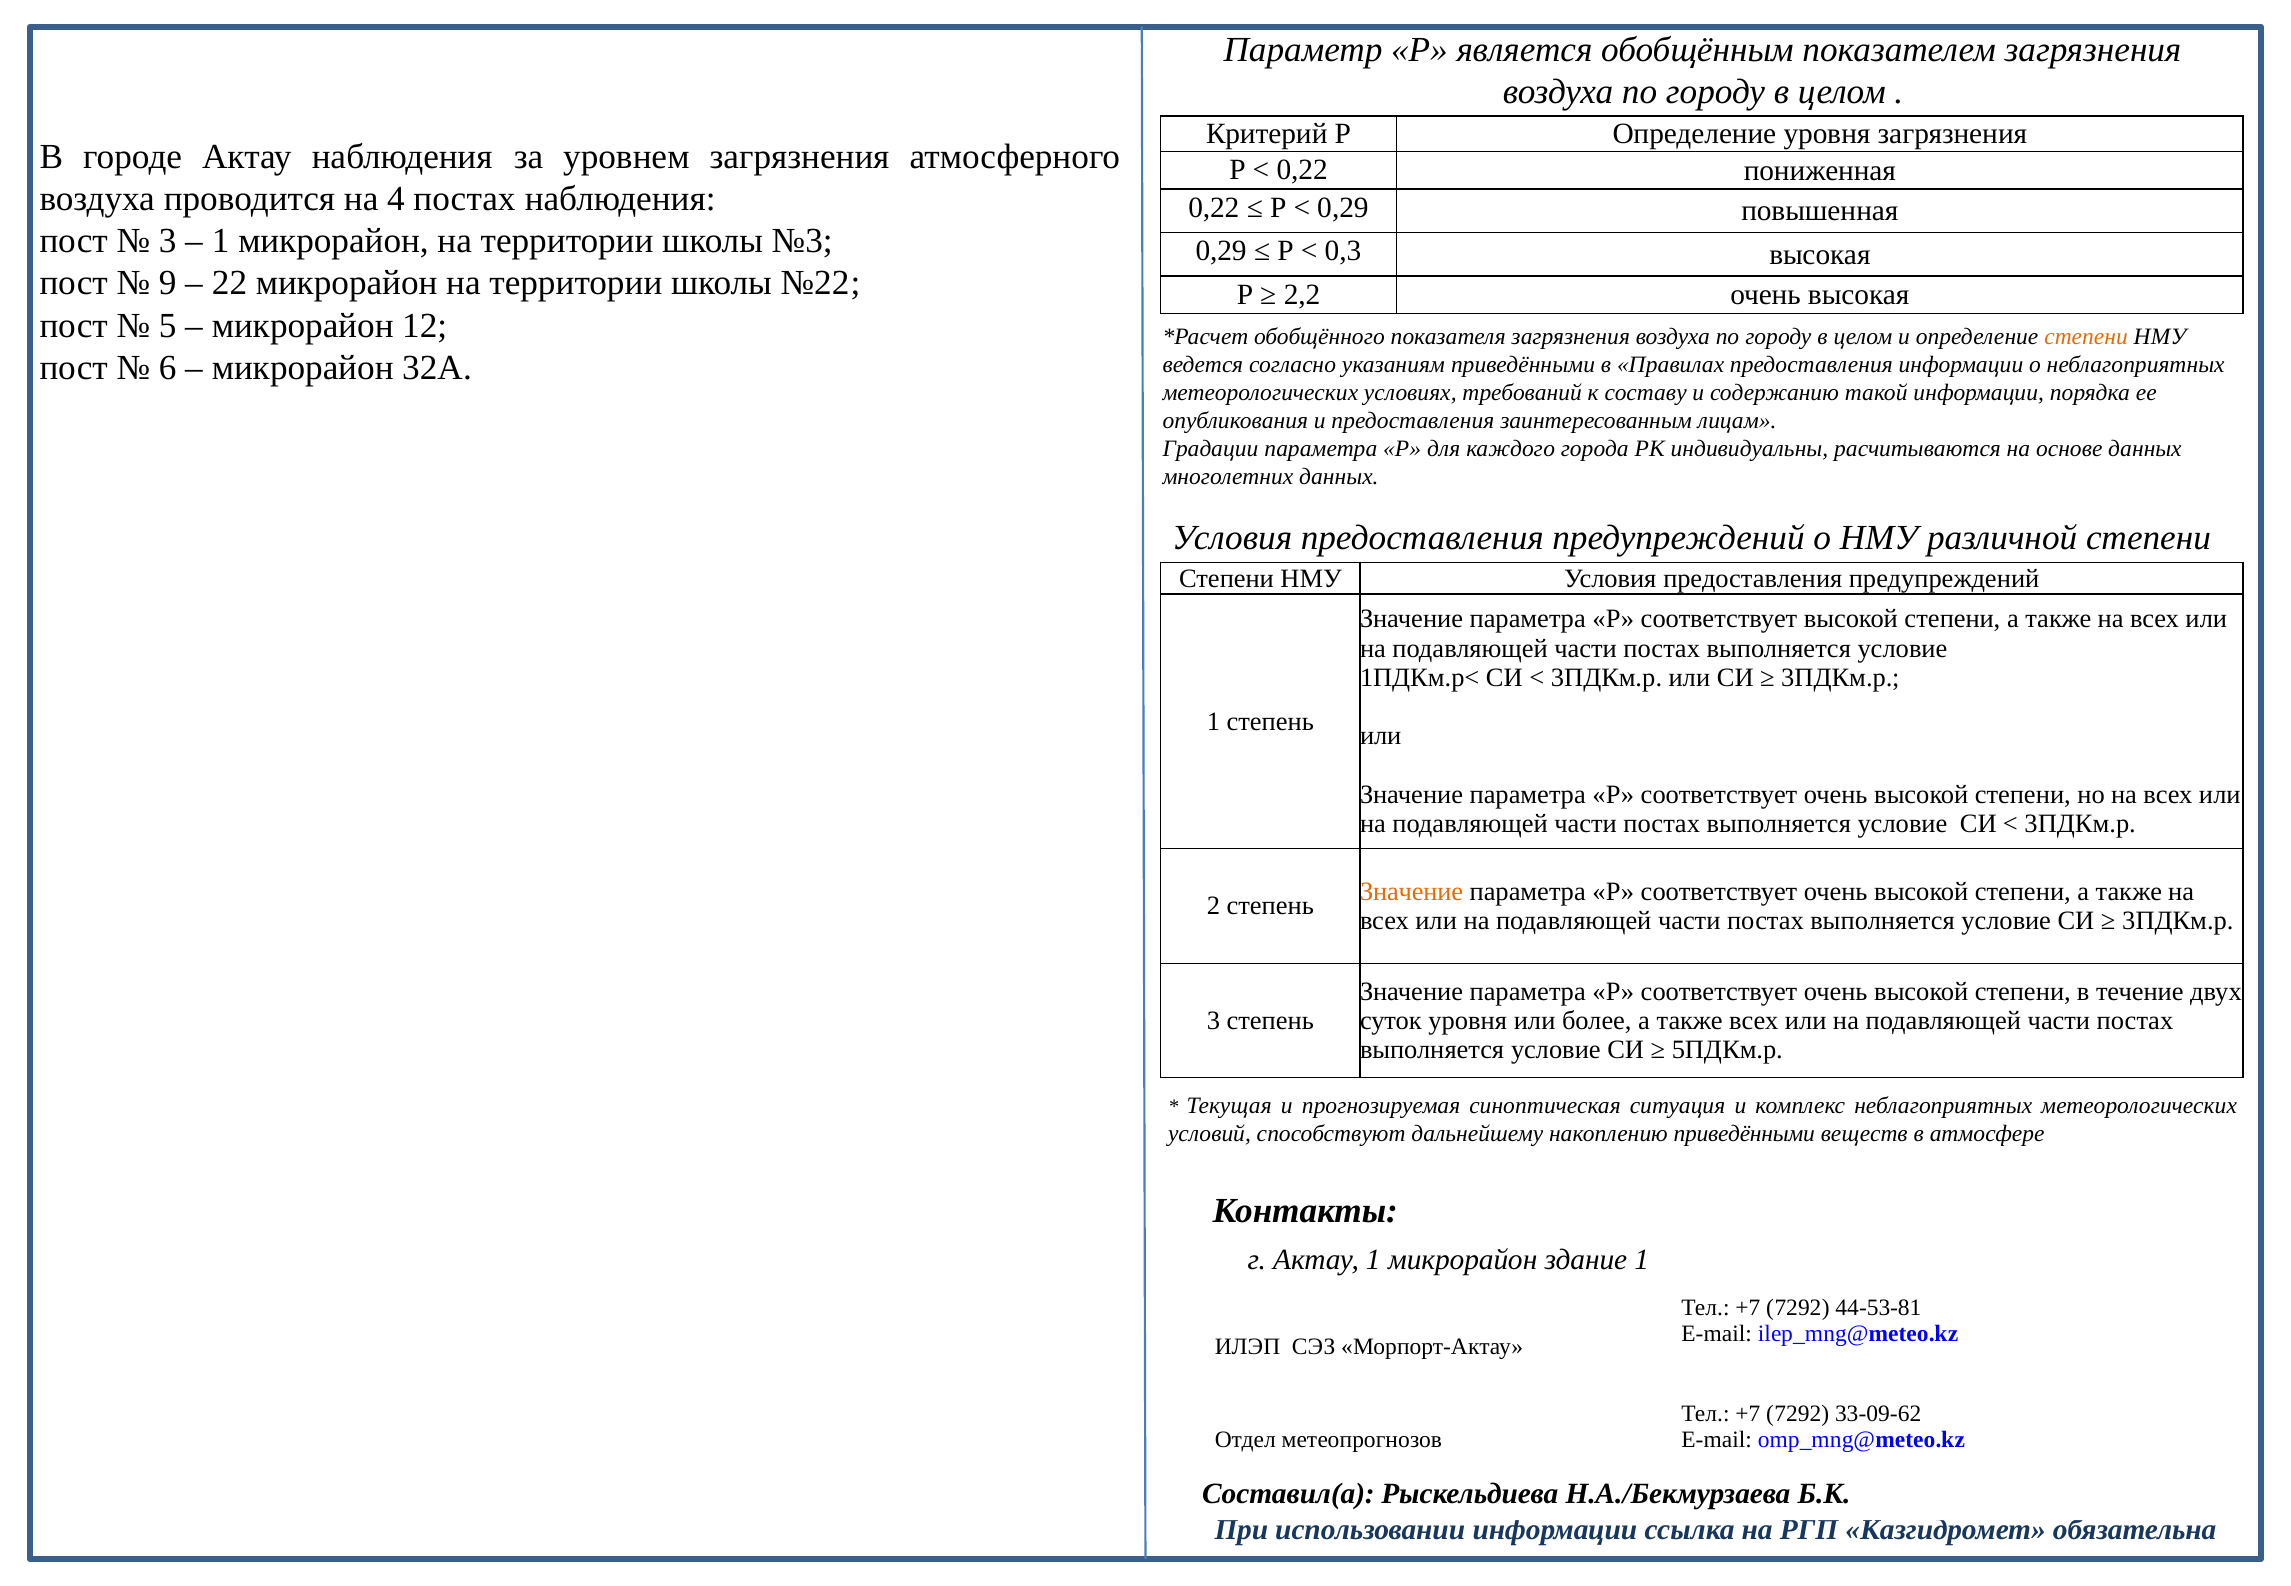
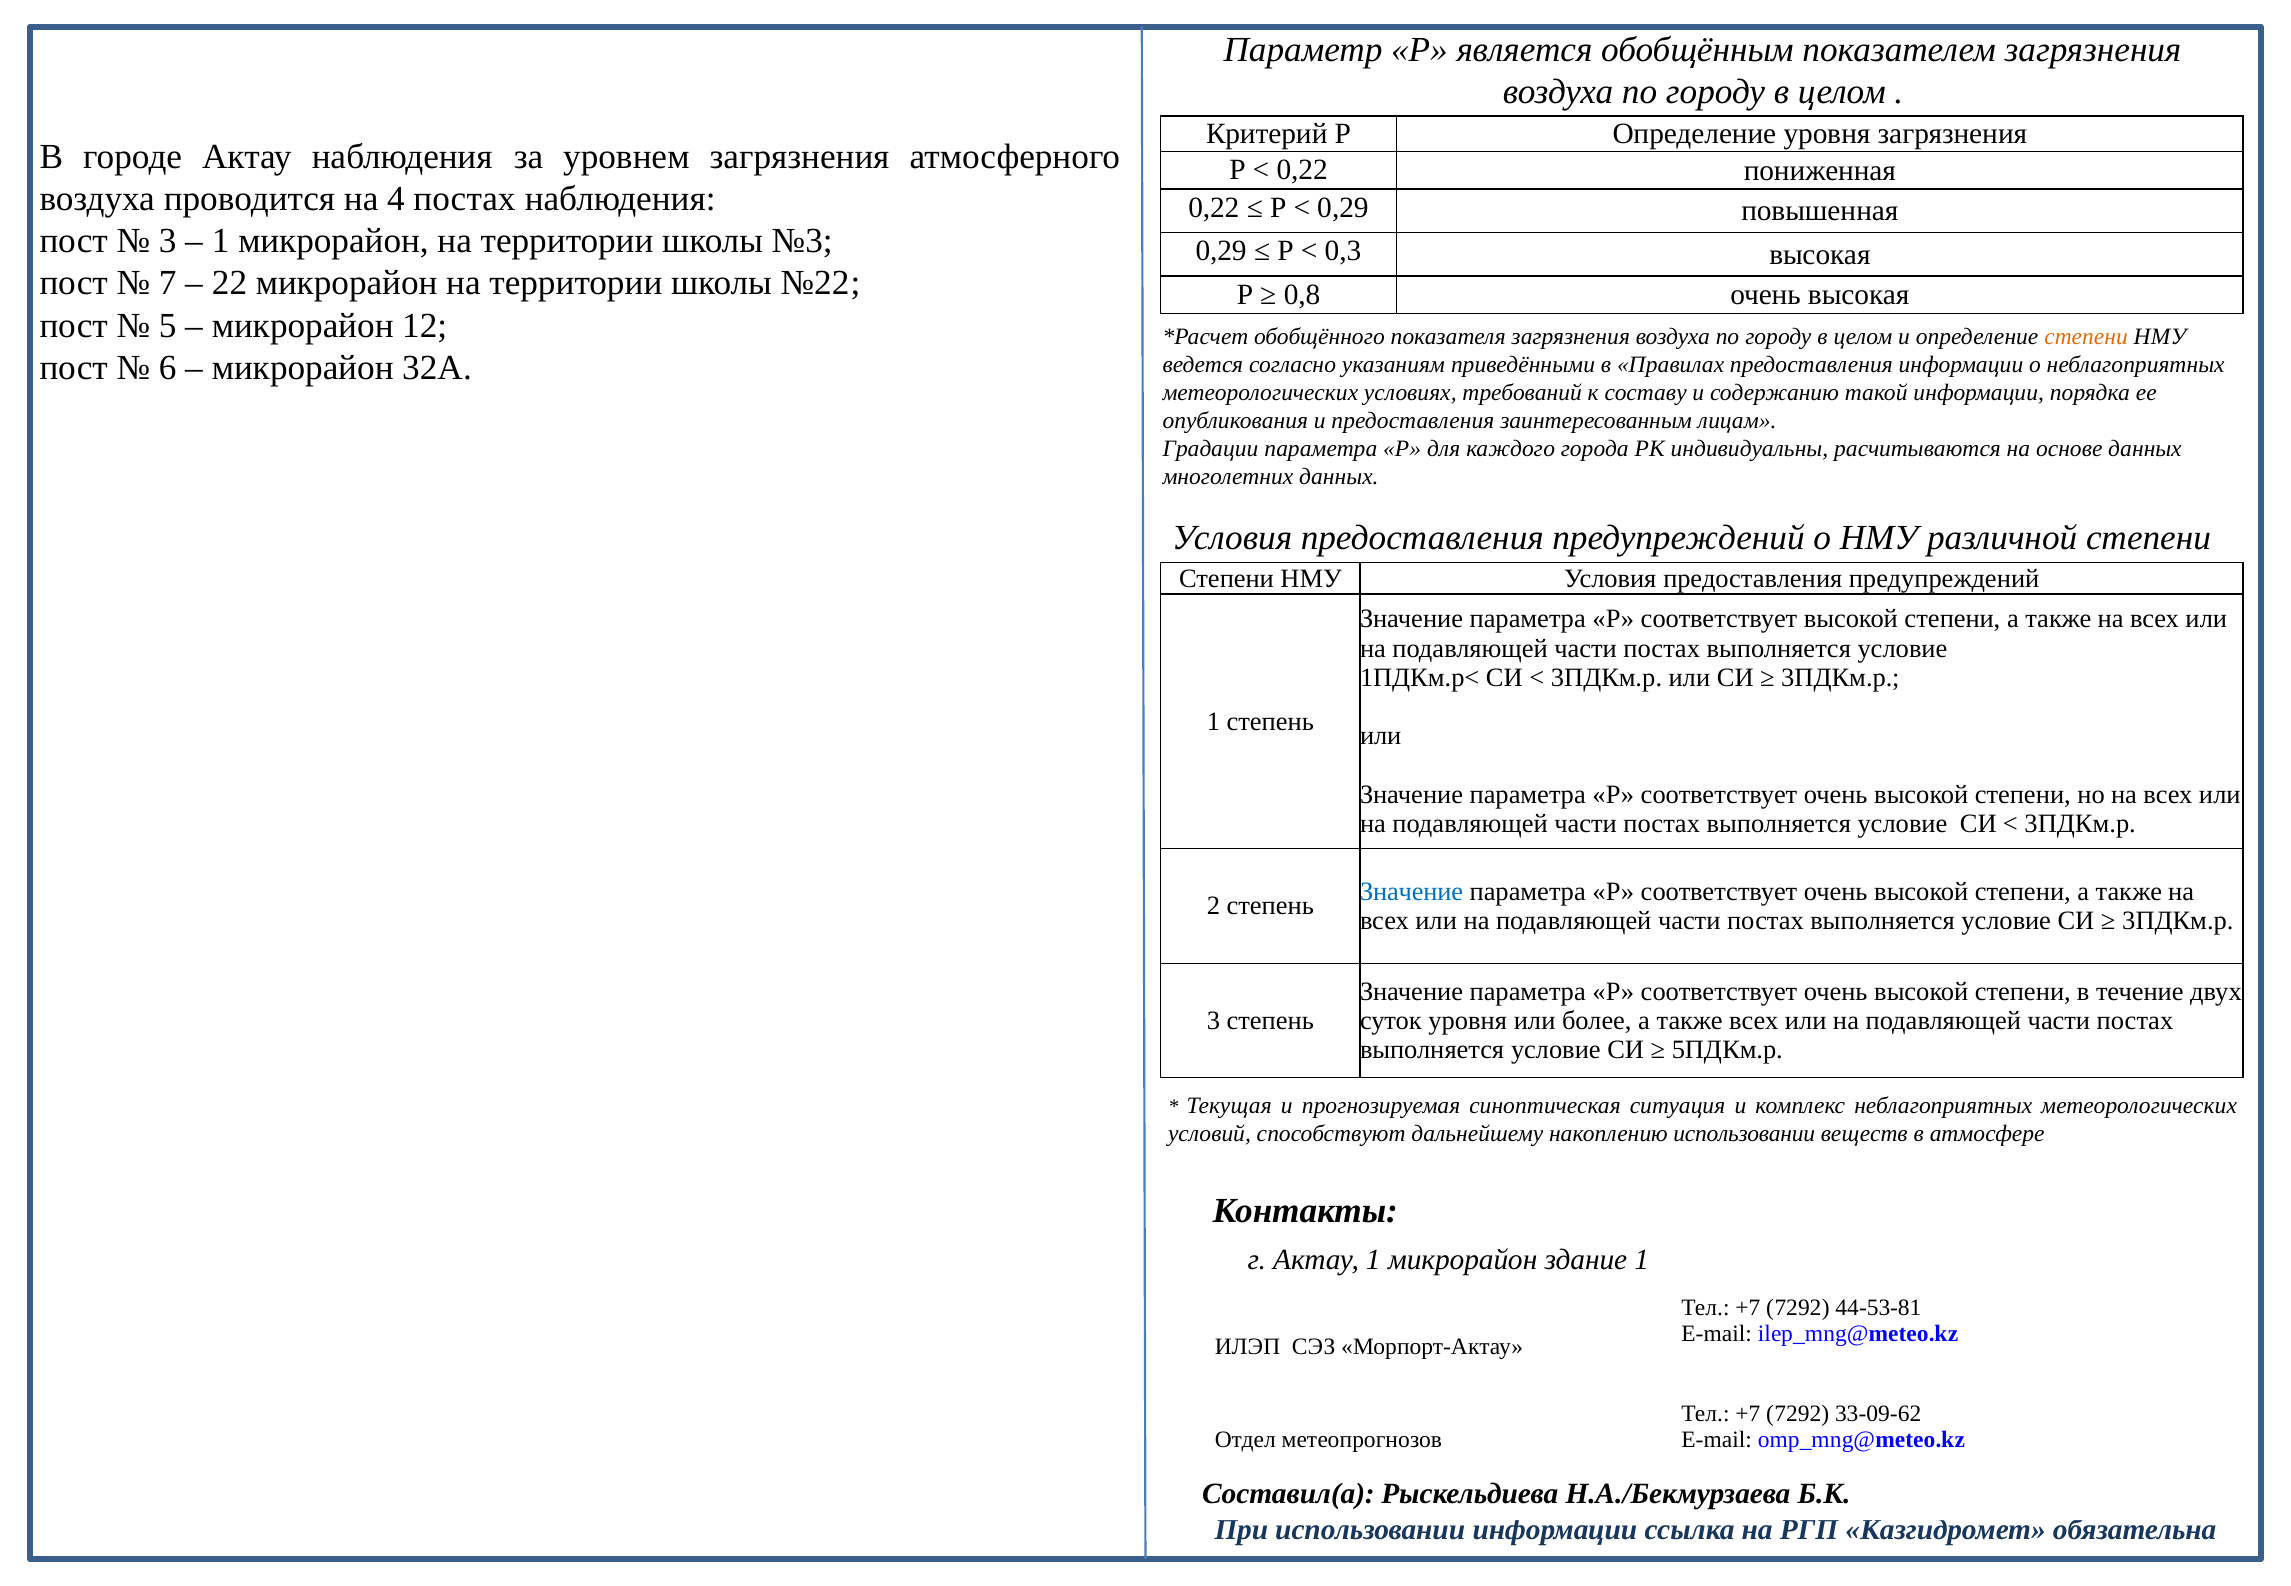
9: 9 -> 7
2,2: 2,2 -> 0,8
Значение at (1412, 892) colour: orange -> blue
накоплению приведёнными: приведёнными -> использовании
